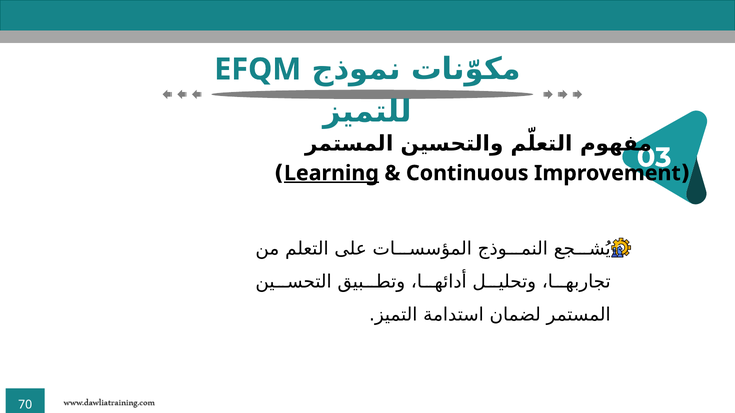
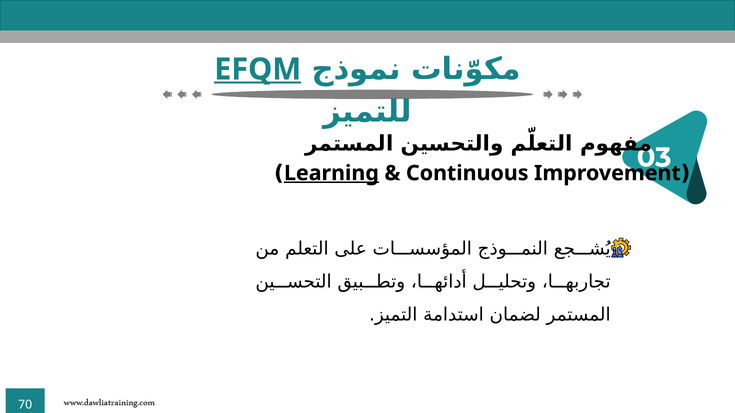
EFQM underline: none -> present
